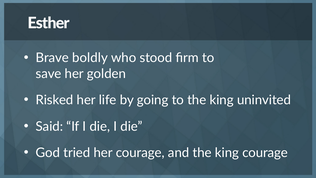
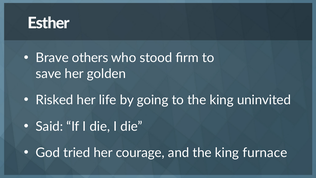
boldly: boldly -> others
king courage: courage -> furnace
